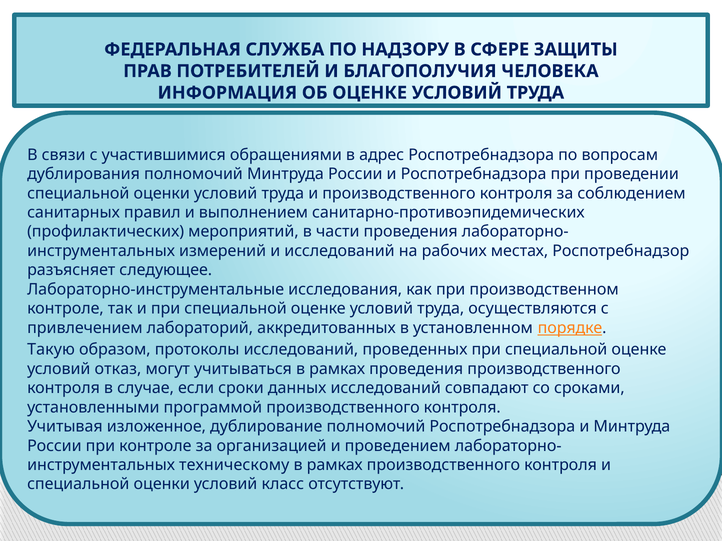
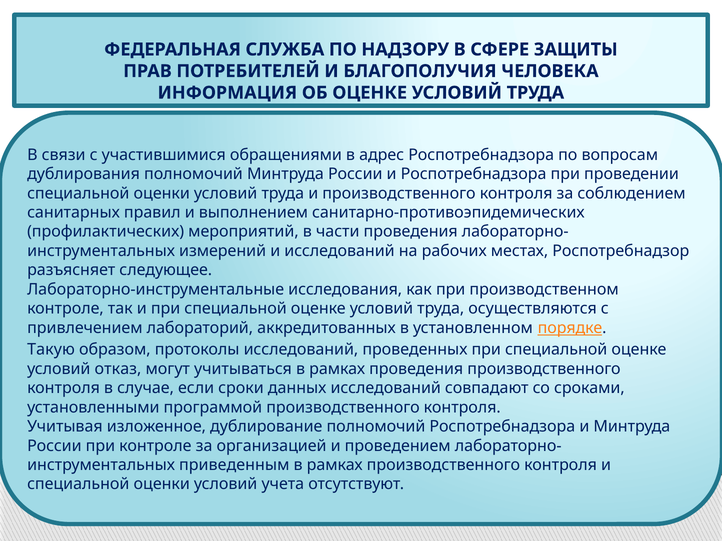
техническому: техническому -> приведенным
класс: класс -> учета
